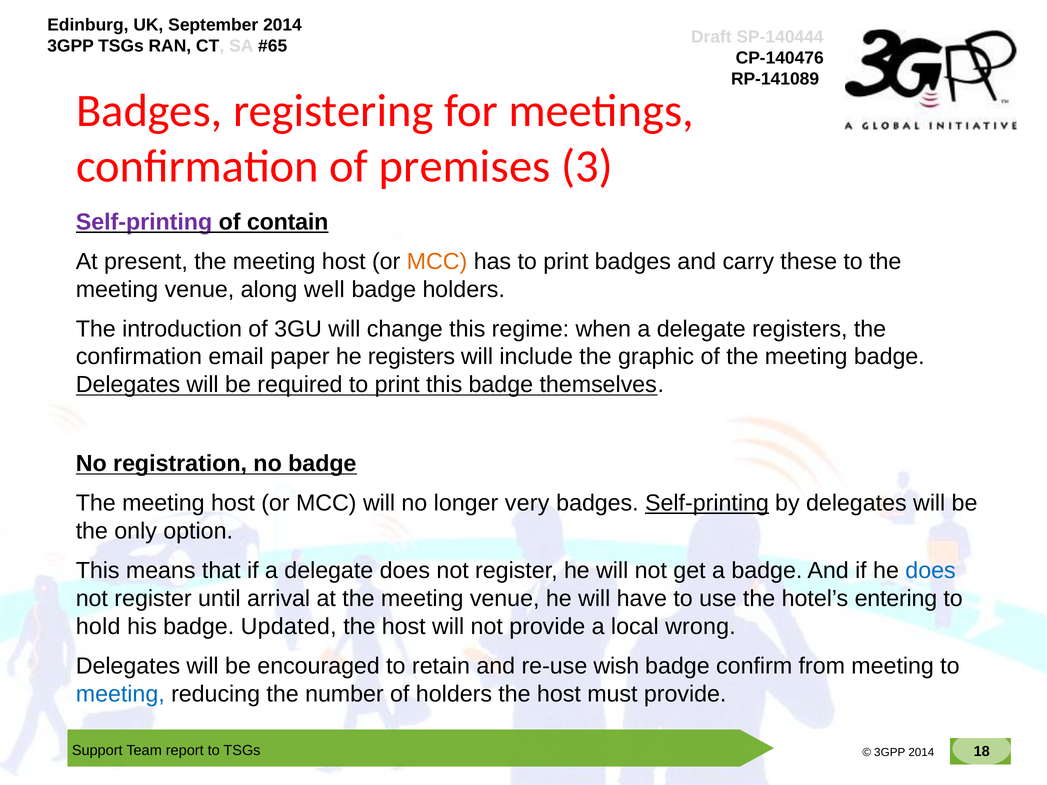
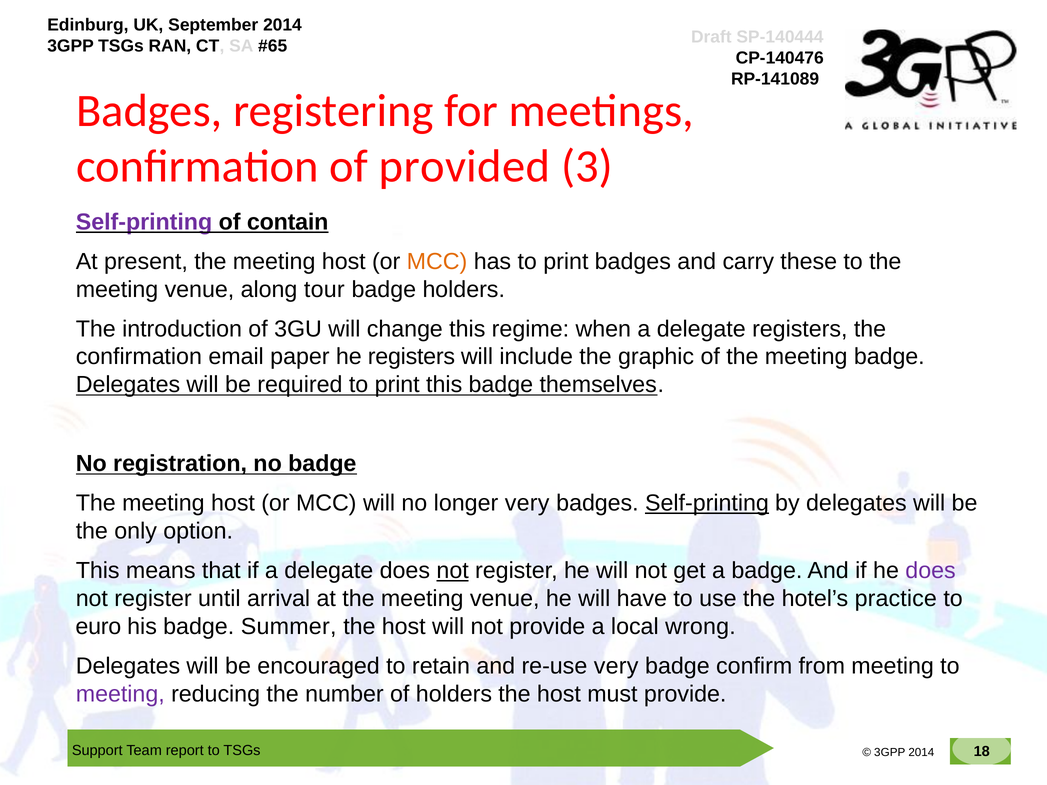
premises: premises -> provided
well: well -> tour
not at (453, 571) underline: none -> present
does at (931, 571) colour: blue -> purple
entering: entering -> practice
hold: hold -> euro
Updated: Updated -> Summer
re-use wish: wish -> very
meeting at (120, 694) colour: blue -> purple
